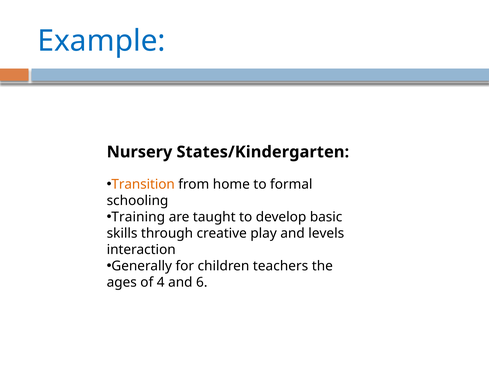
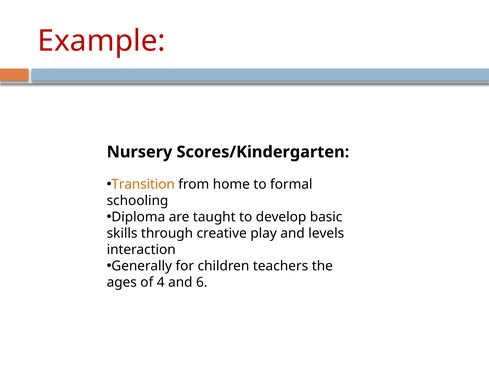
Example colour: blue -> red
States/Kindergarten: States/Kindergarten -> Scores/Kindergarten
Training: Training -> Diploma
